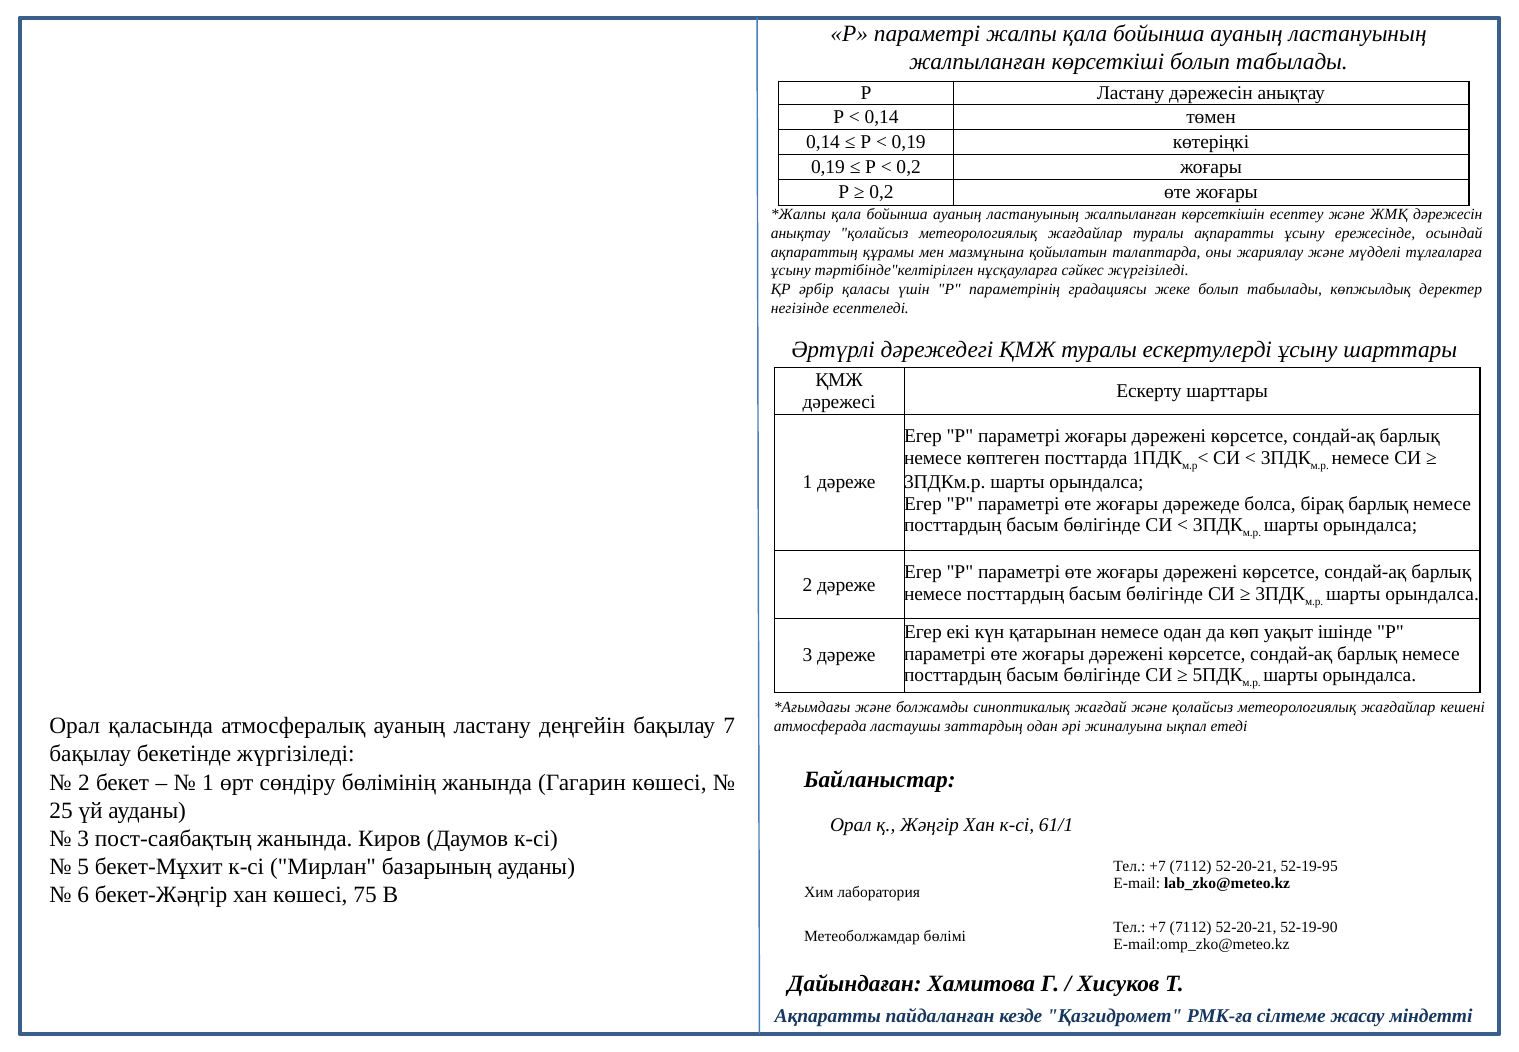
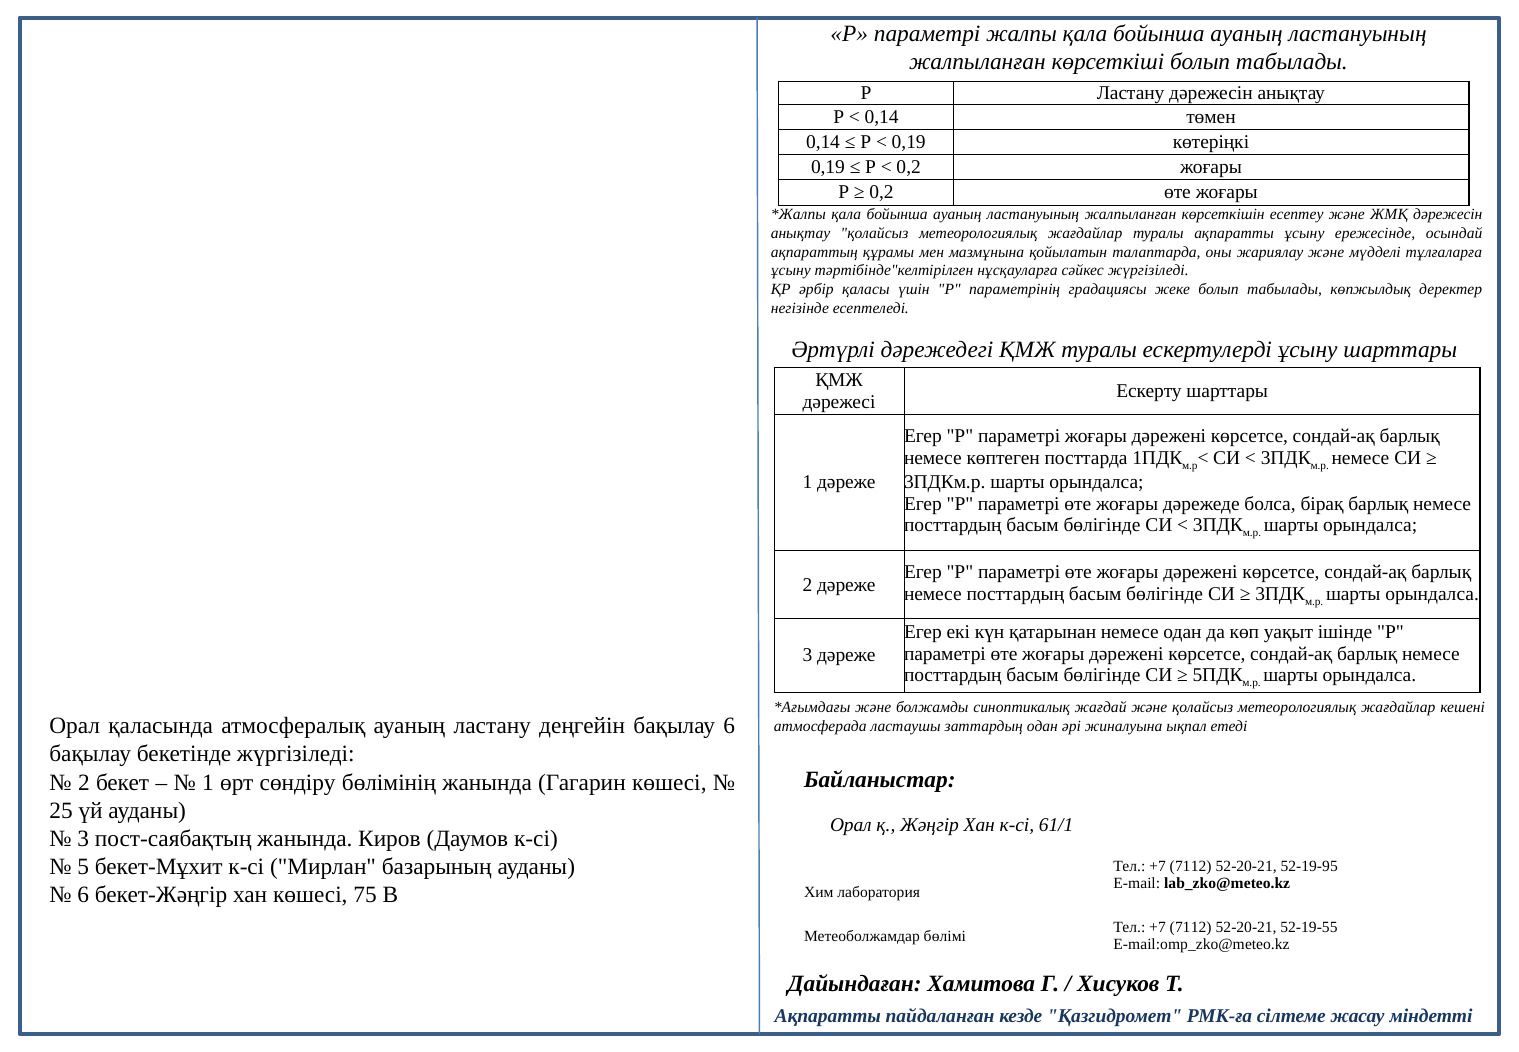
бақылау 7: 7 -> 6
52-19-90: 52-19-90 -> 52-19-55
